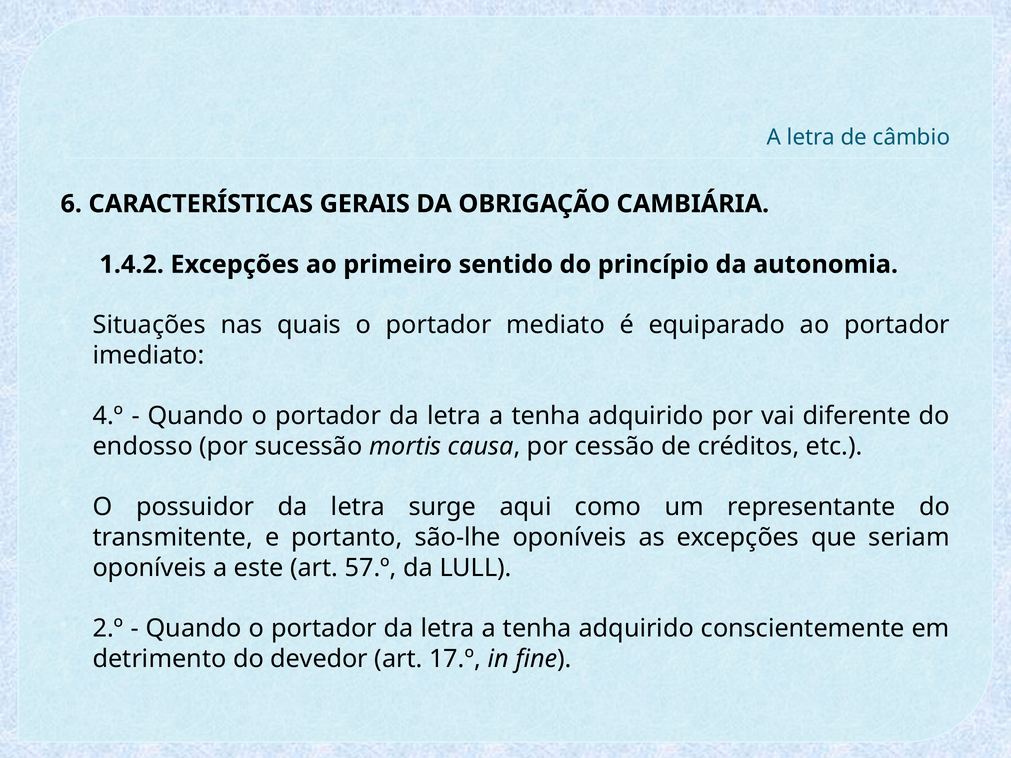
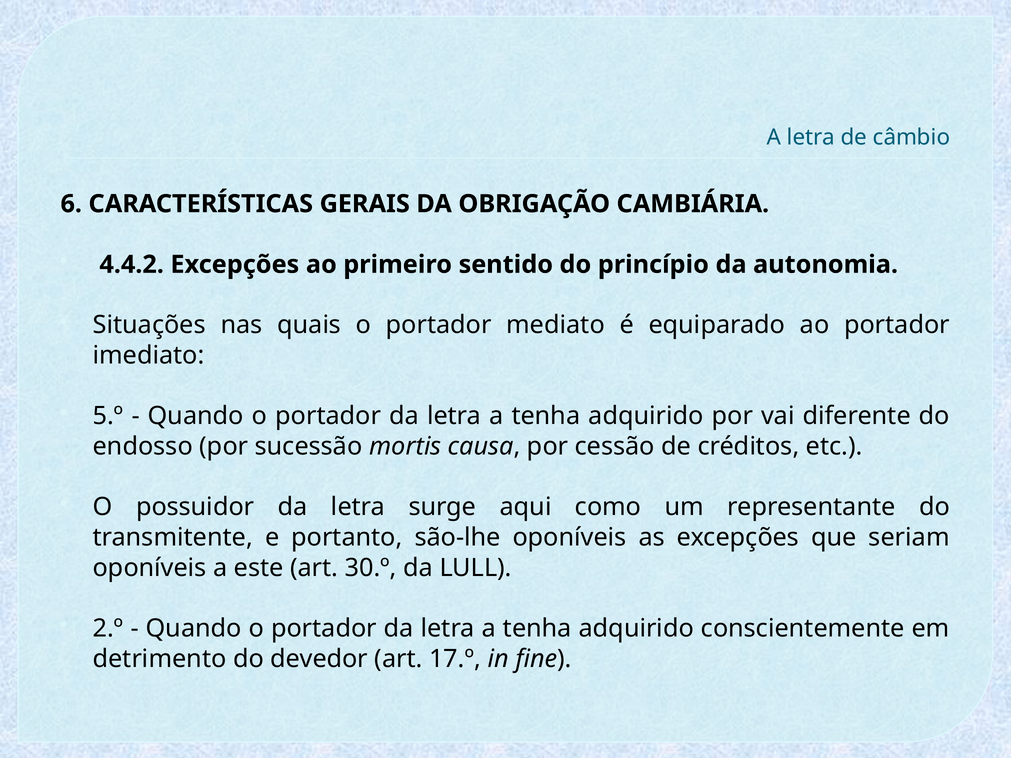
1.4.2: 1.4.2 -> 4.4.2
4.º: 4.º -> 5.º
57.º: 57.º -> 30.º
